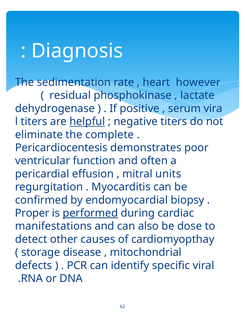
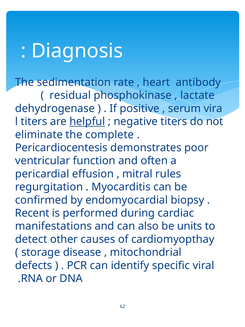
however: however -> antibody
units: units -> rules
Proper: Proper -> Recent
performed underline: present -> none
dose: dose -> units
